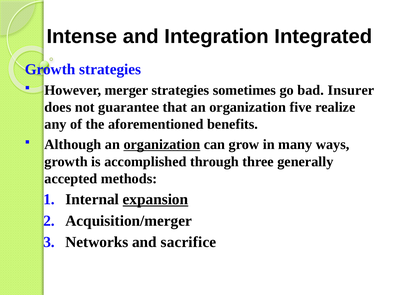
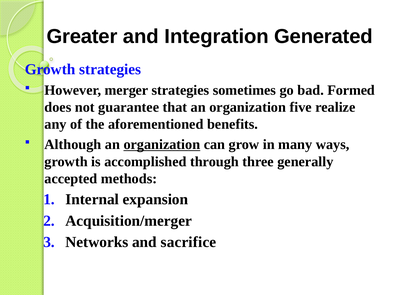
Intense: Intense -> Greater
Integrated: Integrated -> Generated
Insurer: Insurer -> Formed
expansion underline: present -> none
